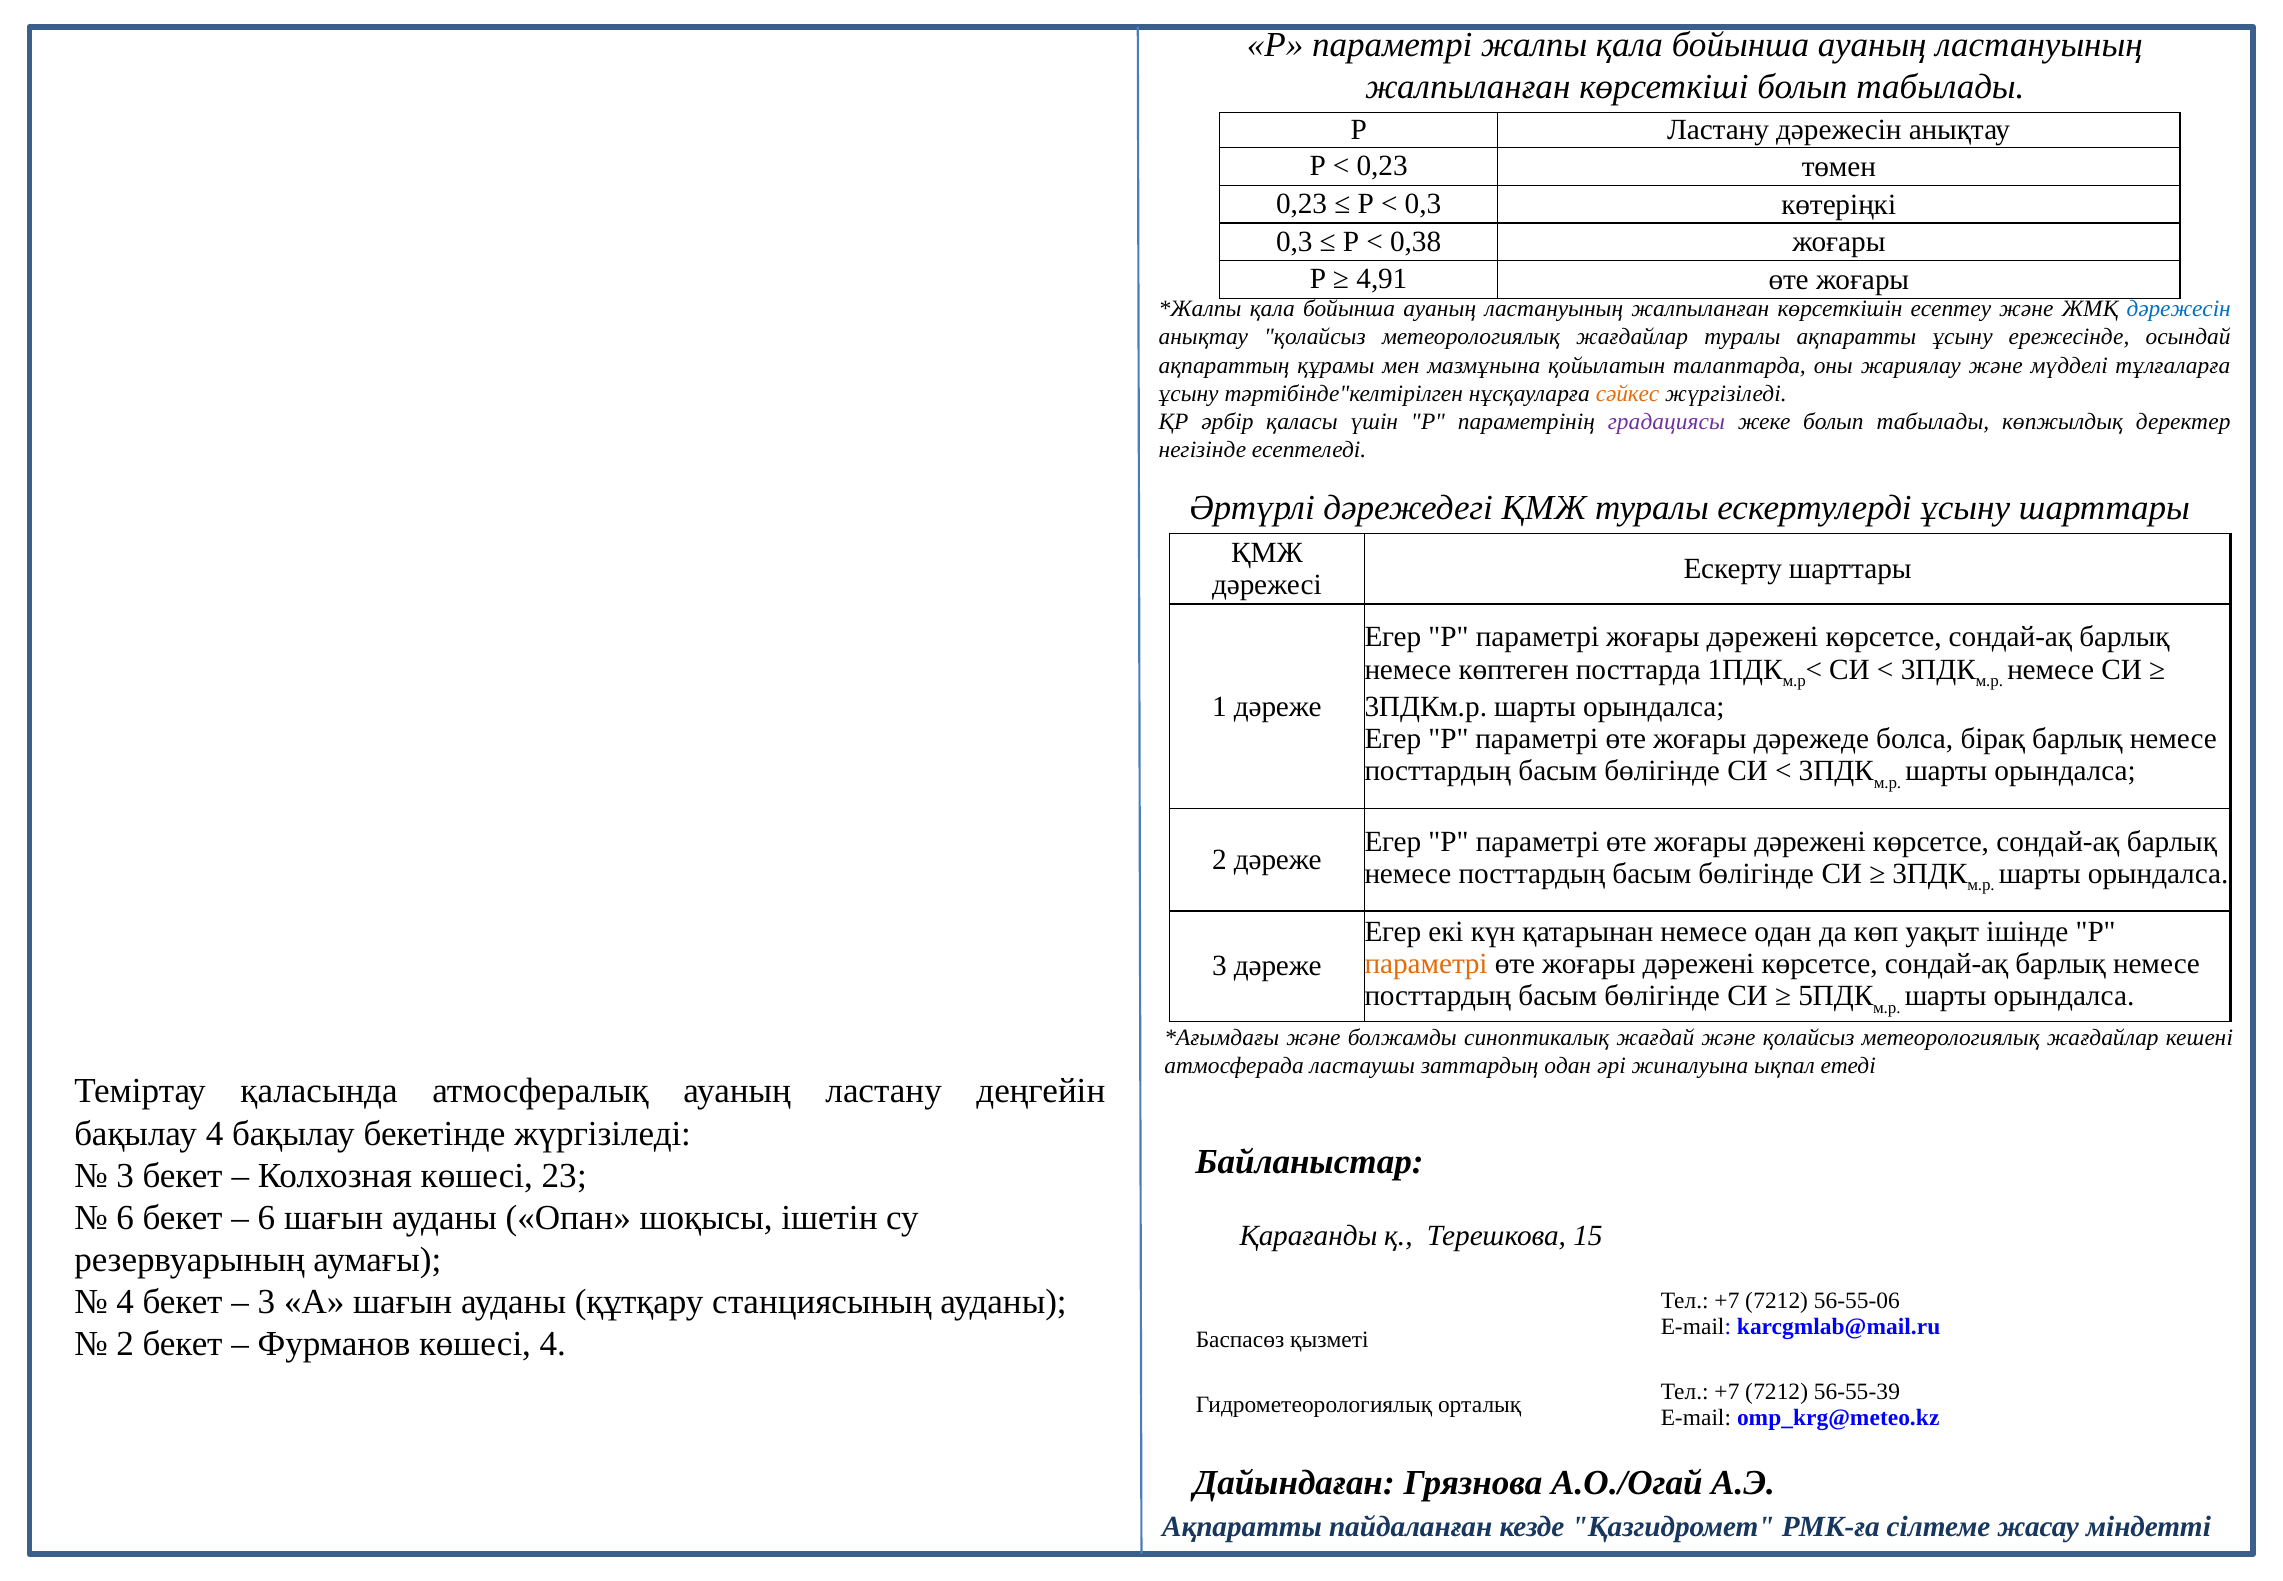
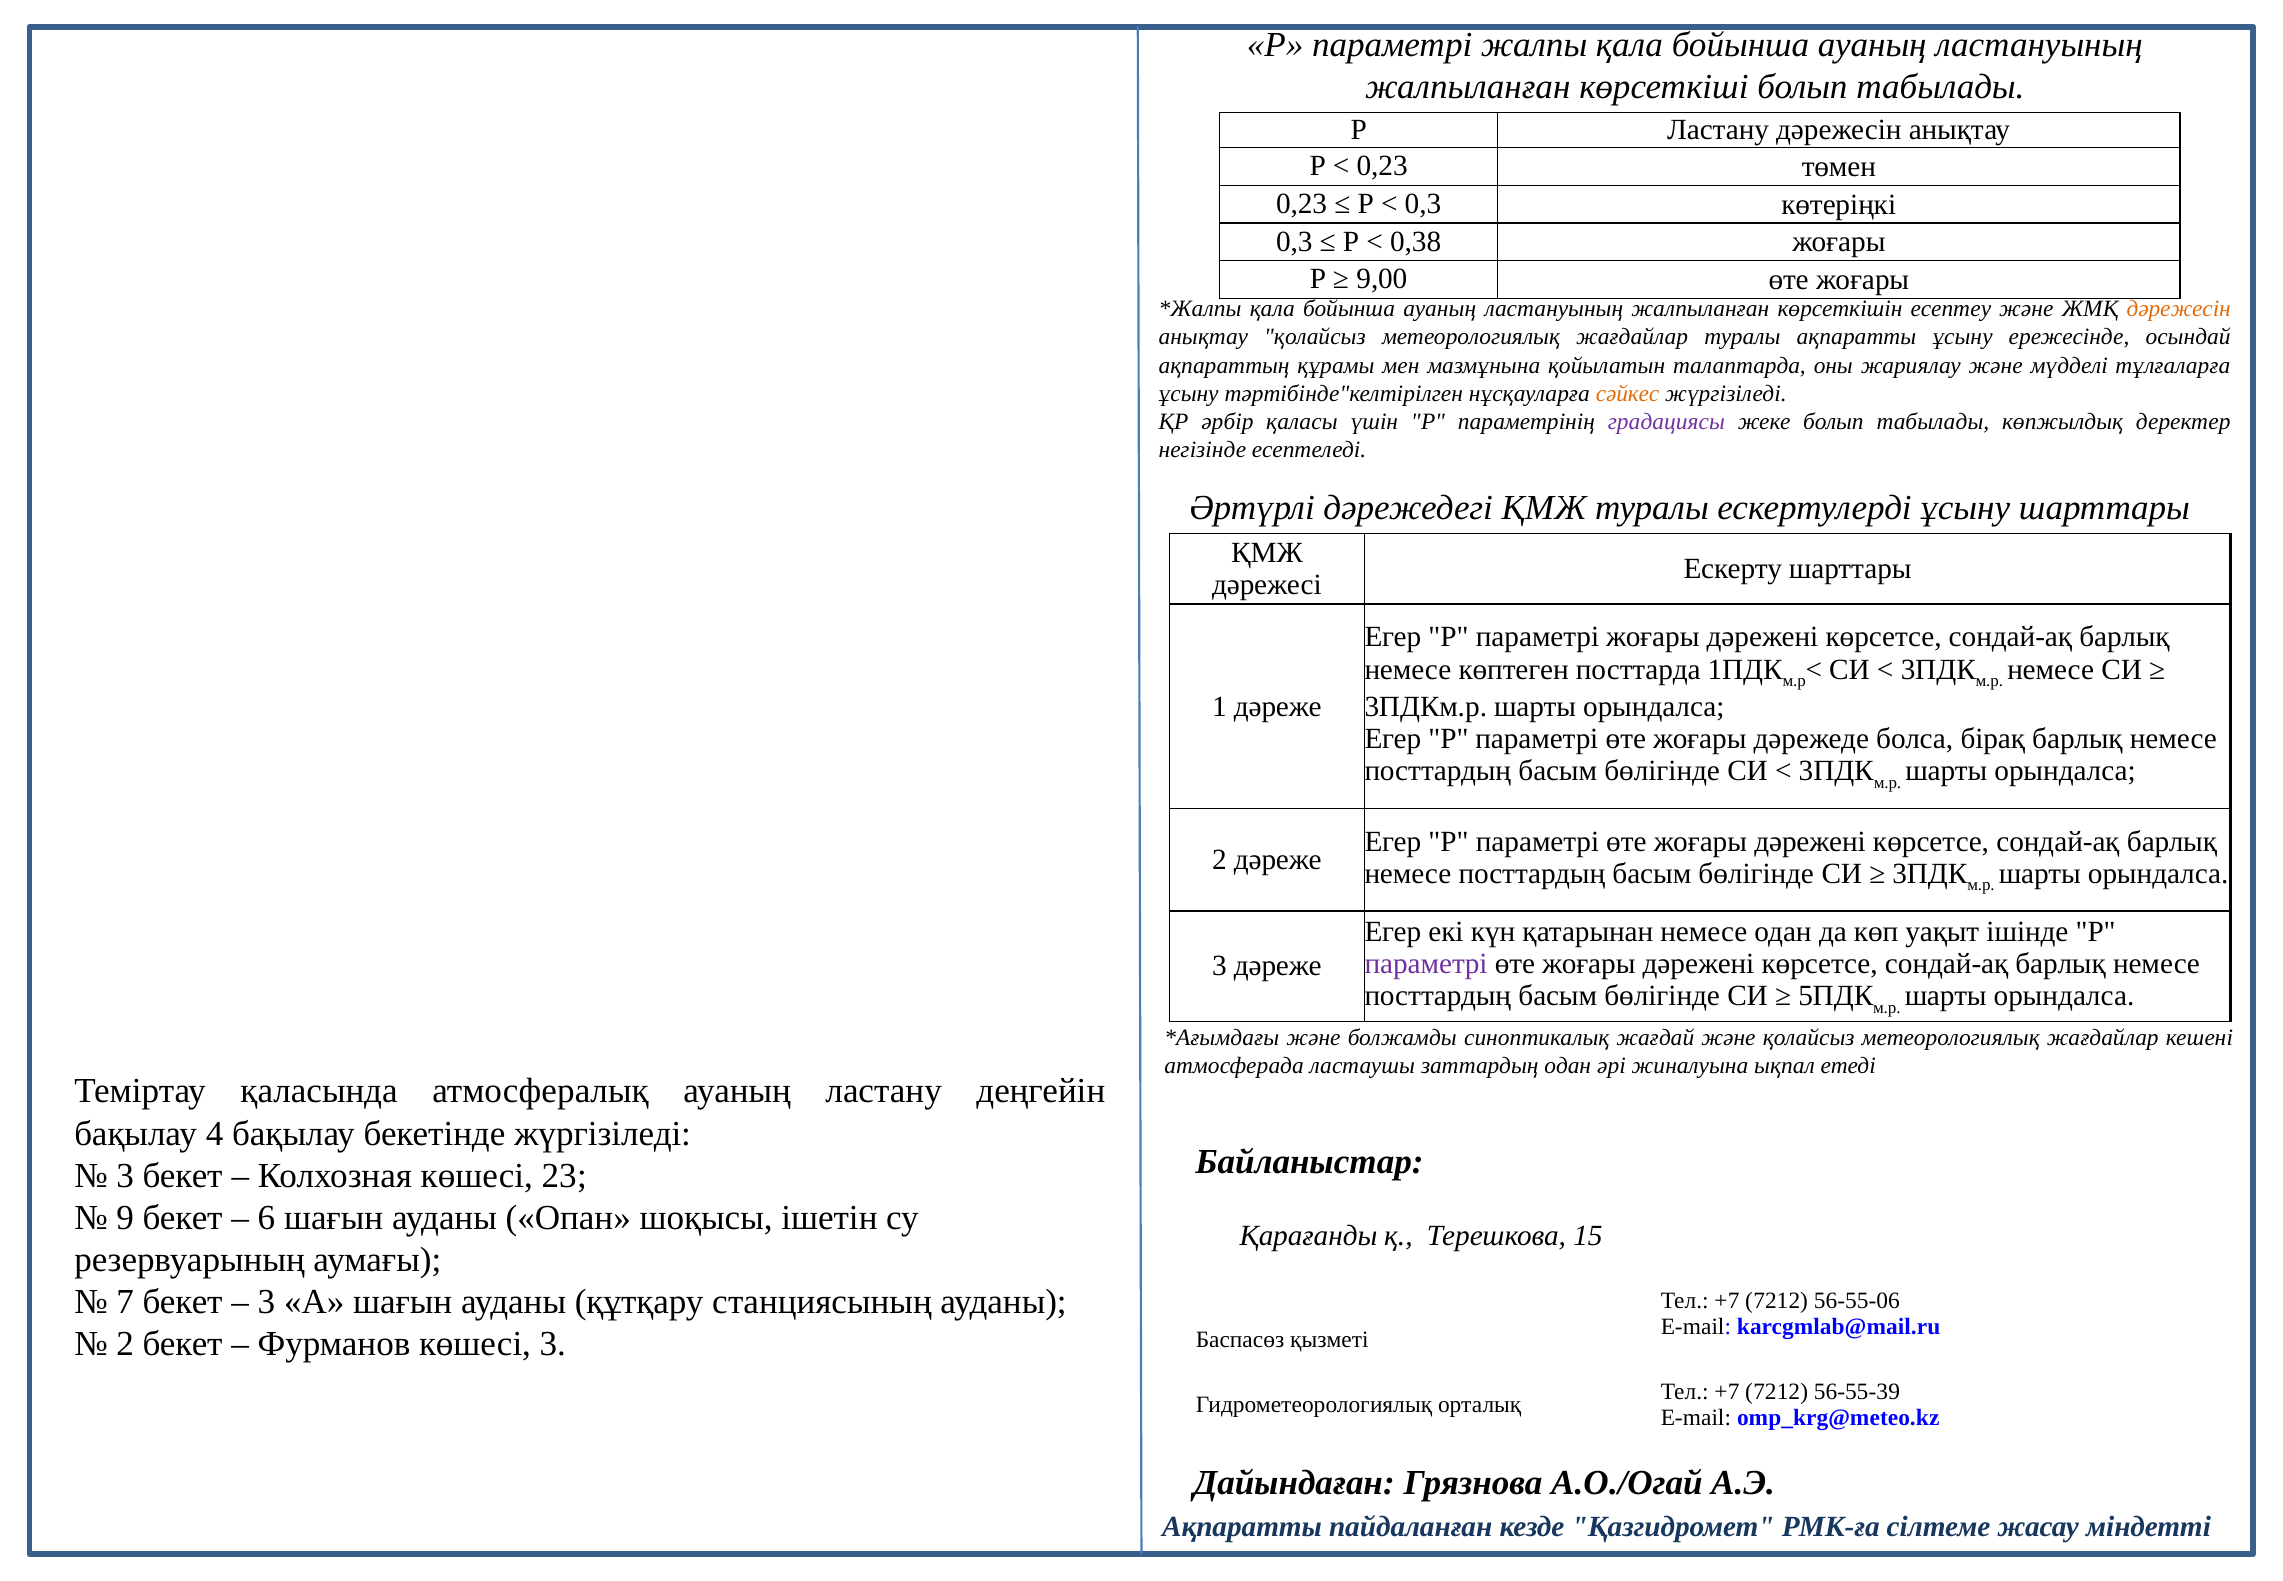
4,91: 4,91 -> 9,00
дәрежесін at (2179, 309) colour: blue -> orange
параметрі at (1426, 964) colour: orange -> purple
6 at (125, 1217): 6 -> 9
4 at (125, 1302): 4 -> 7
көшесі 4: 4 -> 3
